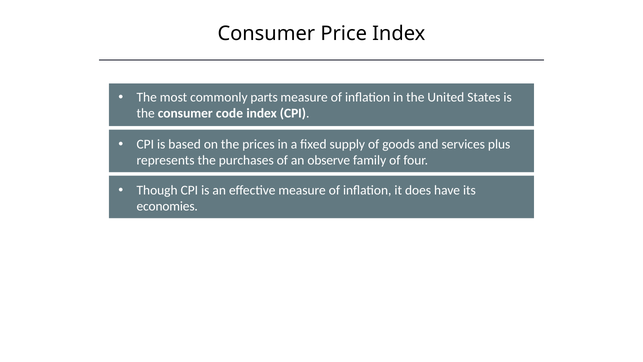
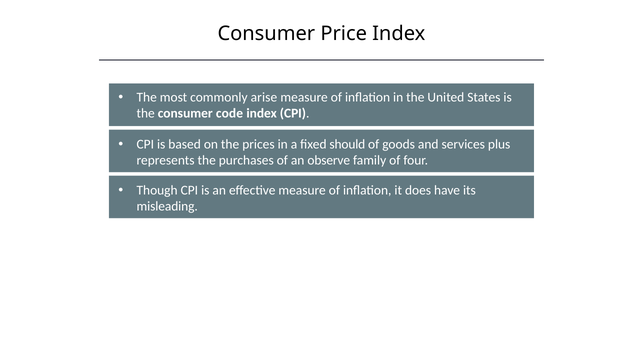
parts: parts -> arise
supply: supply -> should
economies: economies -> misleading
